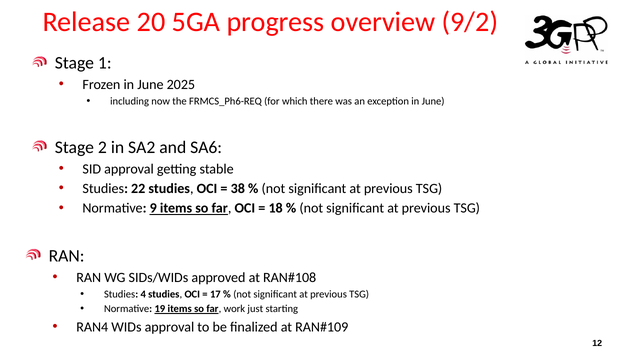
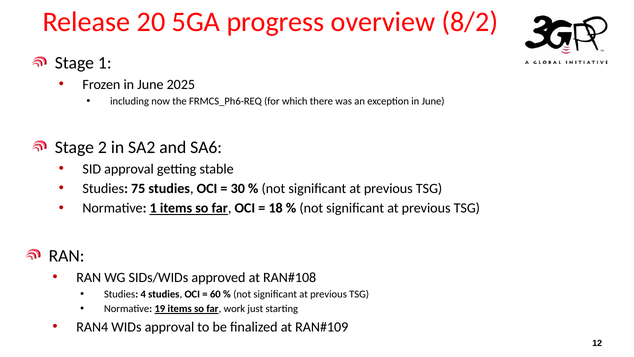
9/2: 9/2 -> 8/2
22: 22 -> 75
38: 38 -> 30
Normative 9: 9 -> 1
17: 17 -> 60
